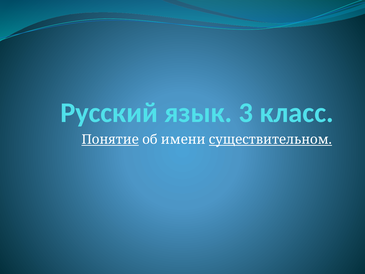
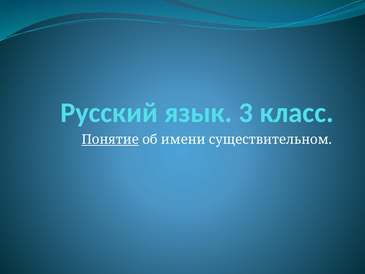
существительном underline: present -> none
